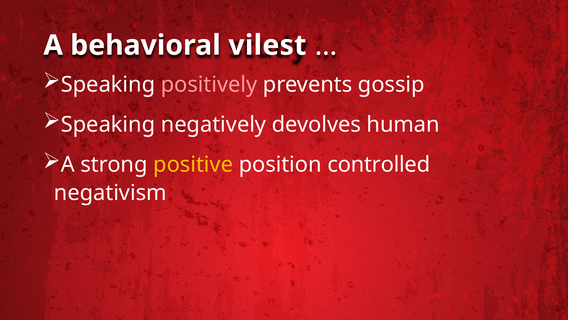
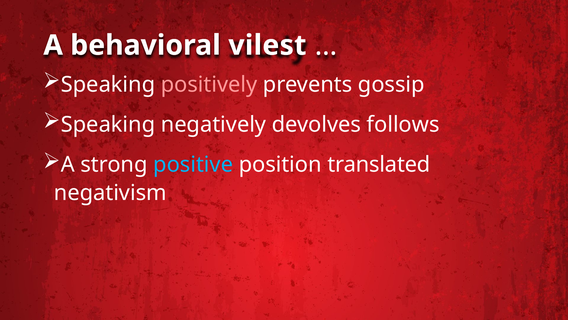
human: human -> follows
positive colour: yellow -> light blue
controlled: controlled -> translated
